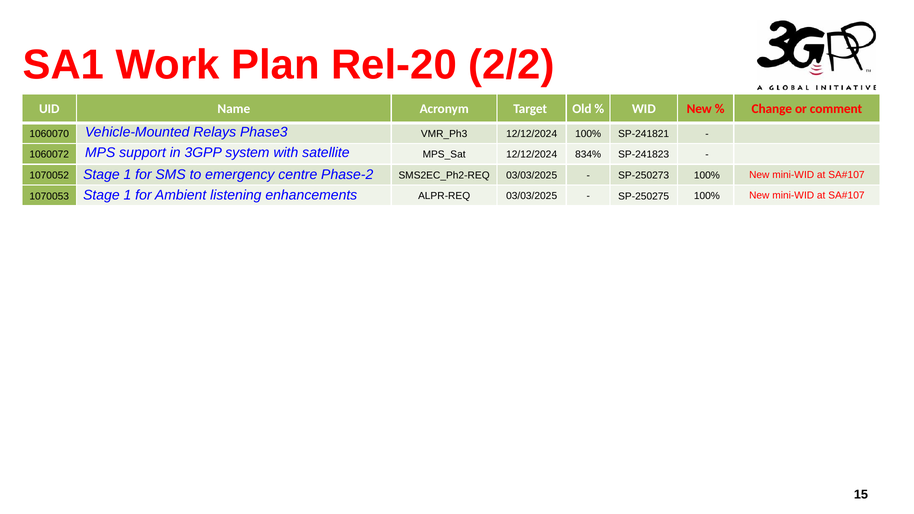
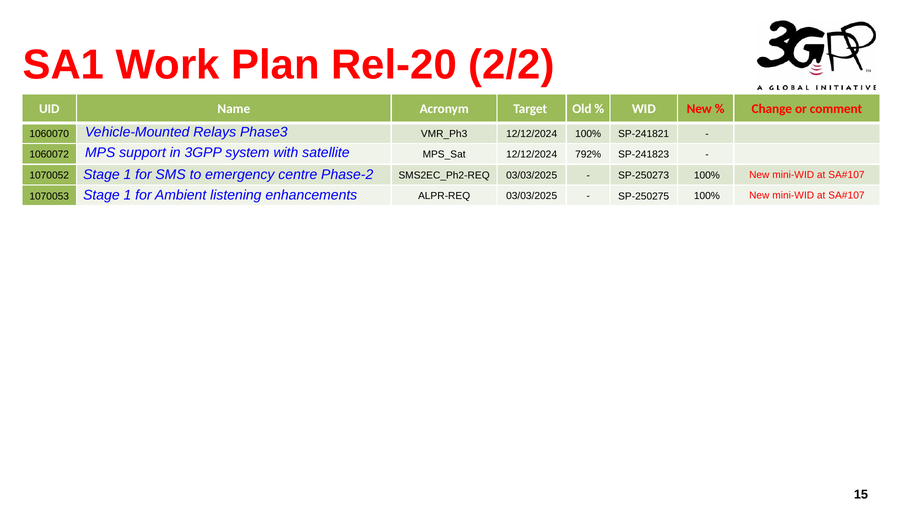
834%: 834% -> 792%
